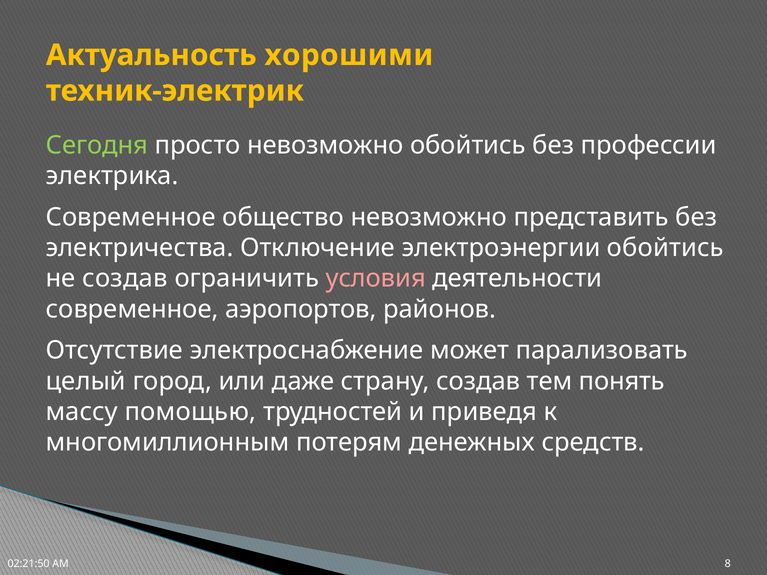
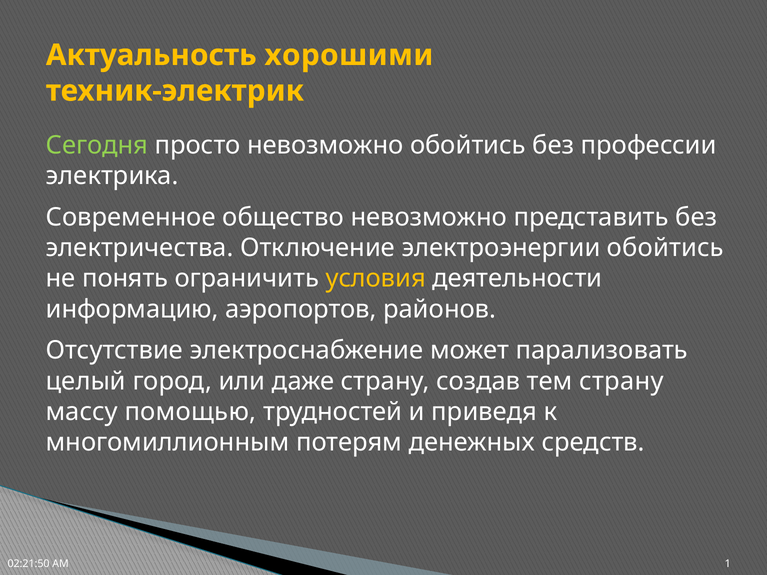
не создав: создав -> понять
условия colour: pink -> yellow
современное at (132, 309): современное -> информацию
тем понять: понять -> страну
8: 8 -> 1
